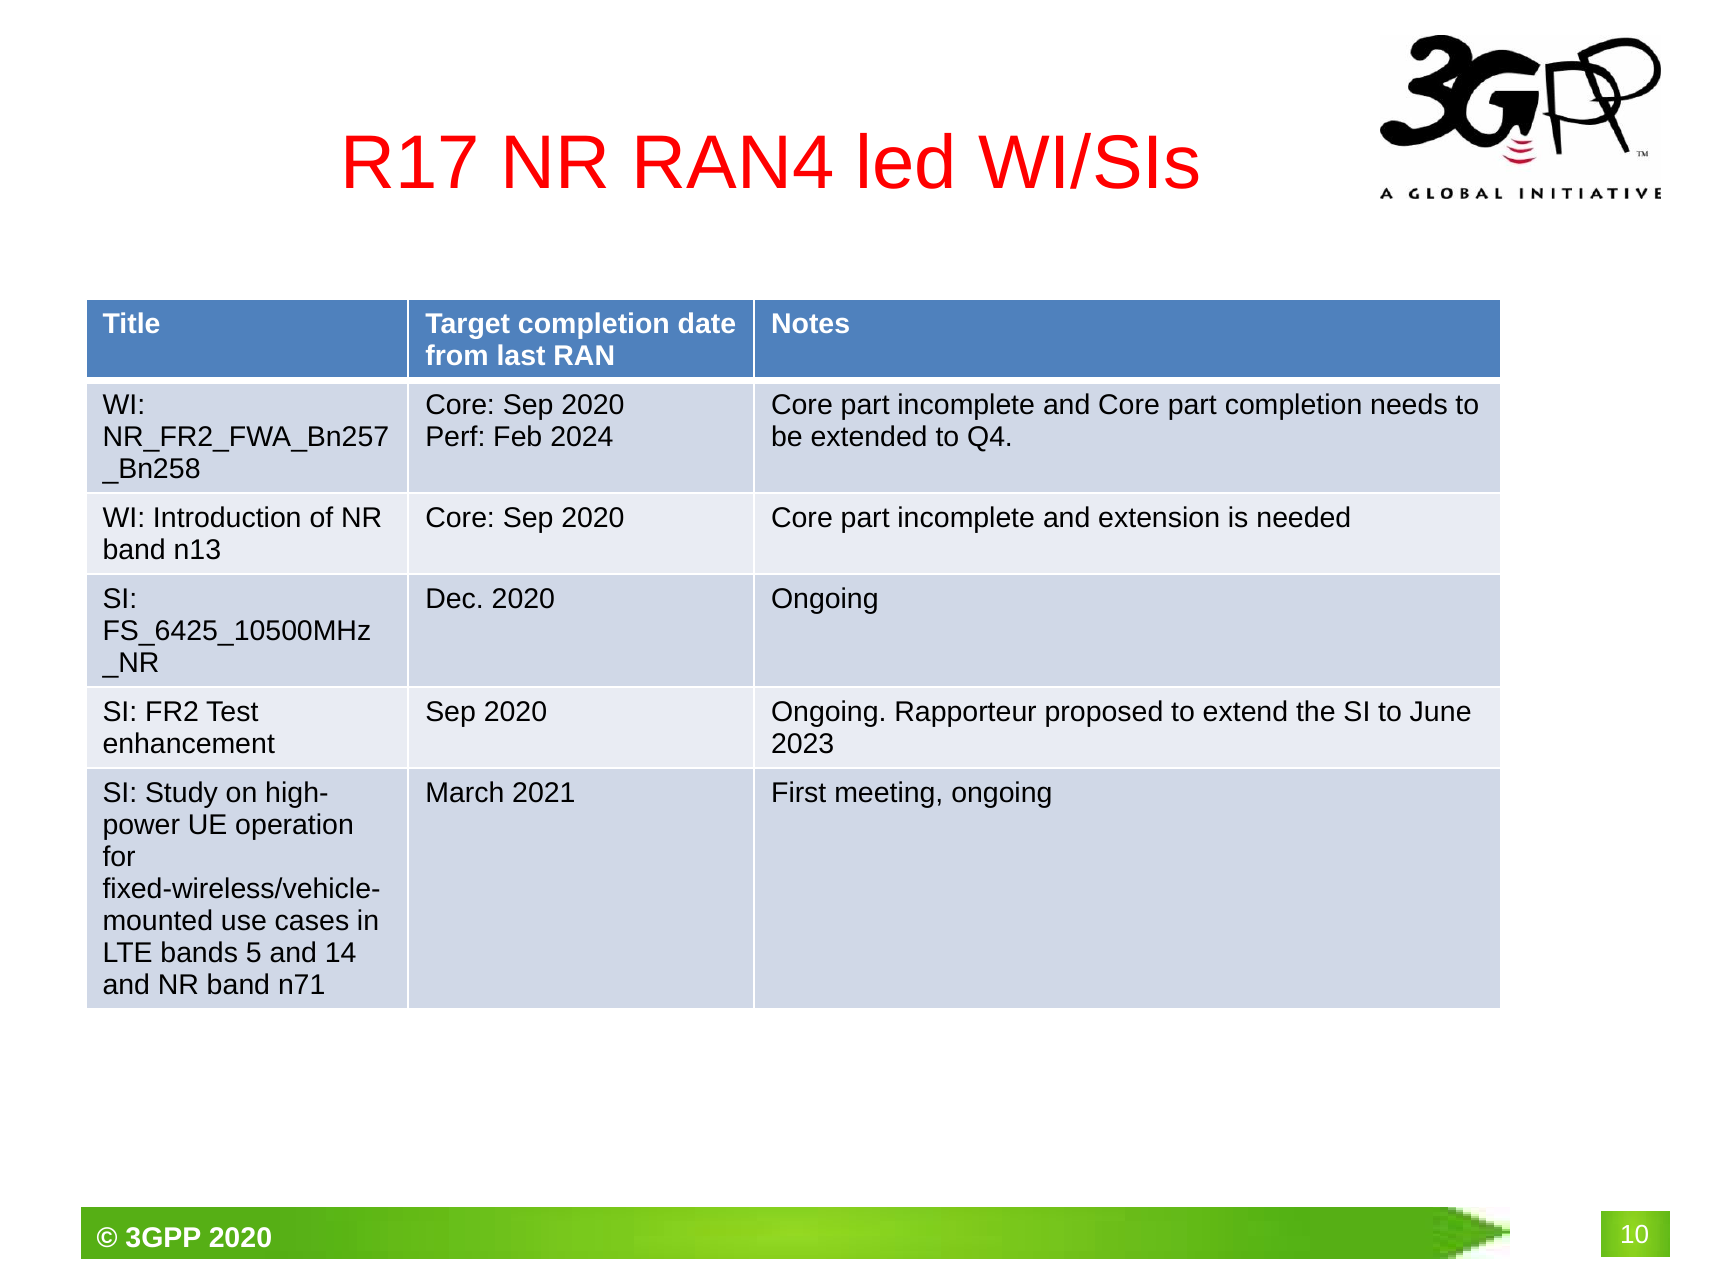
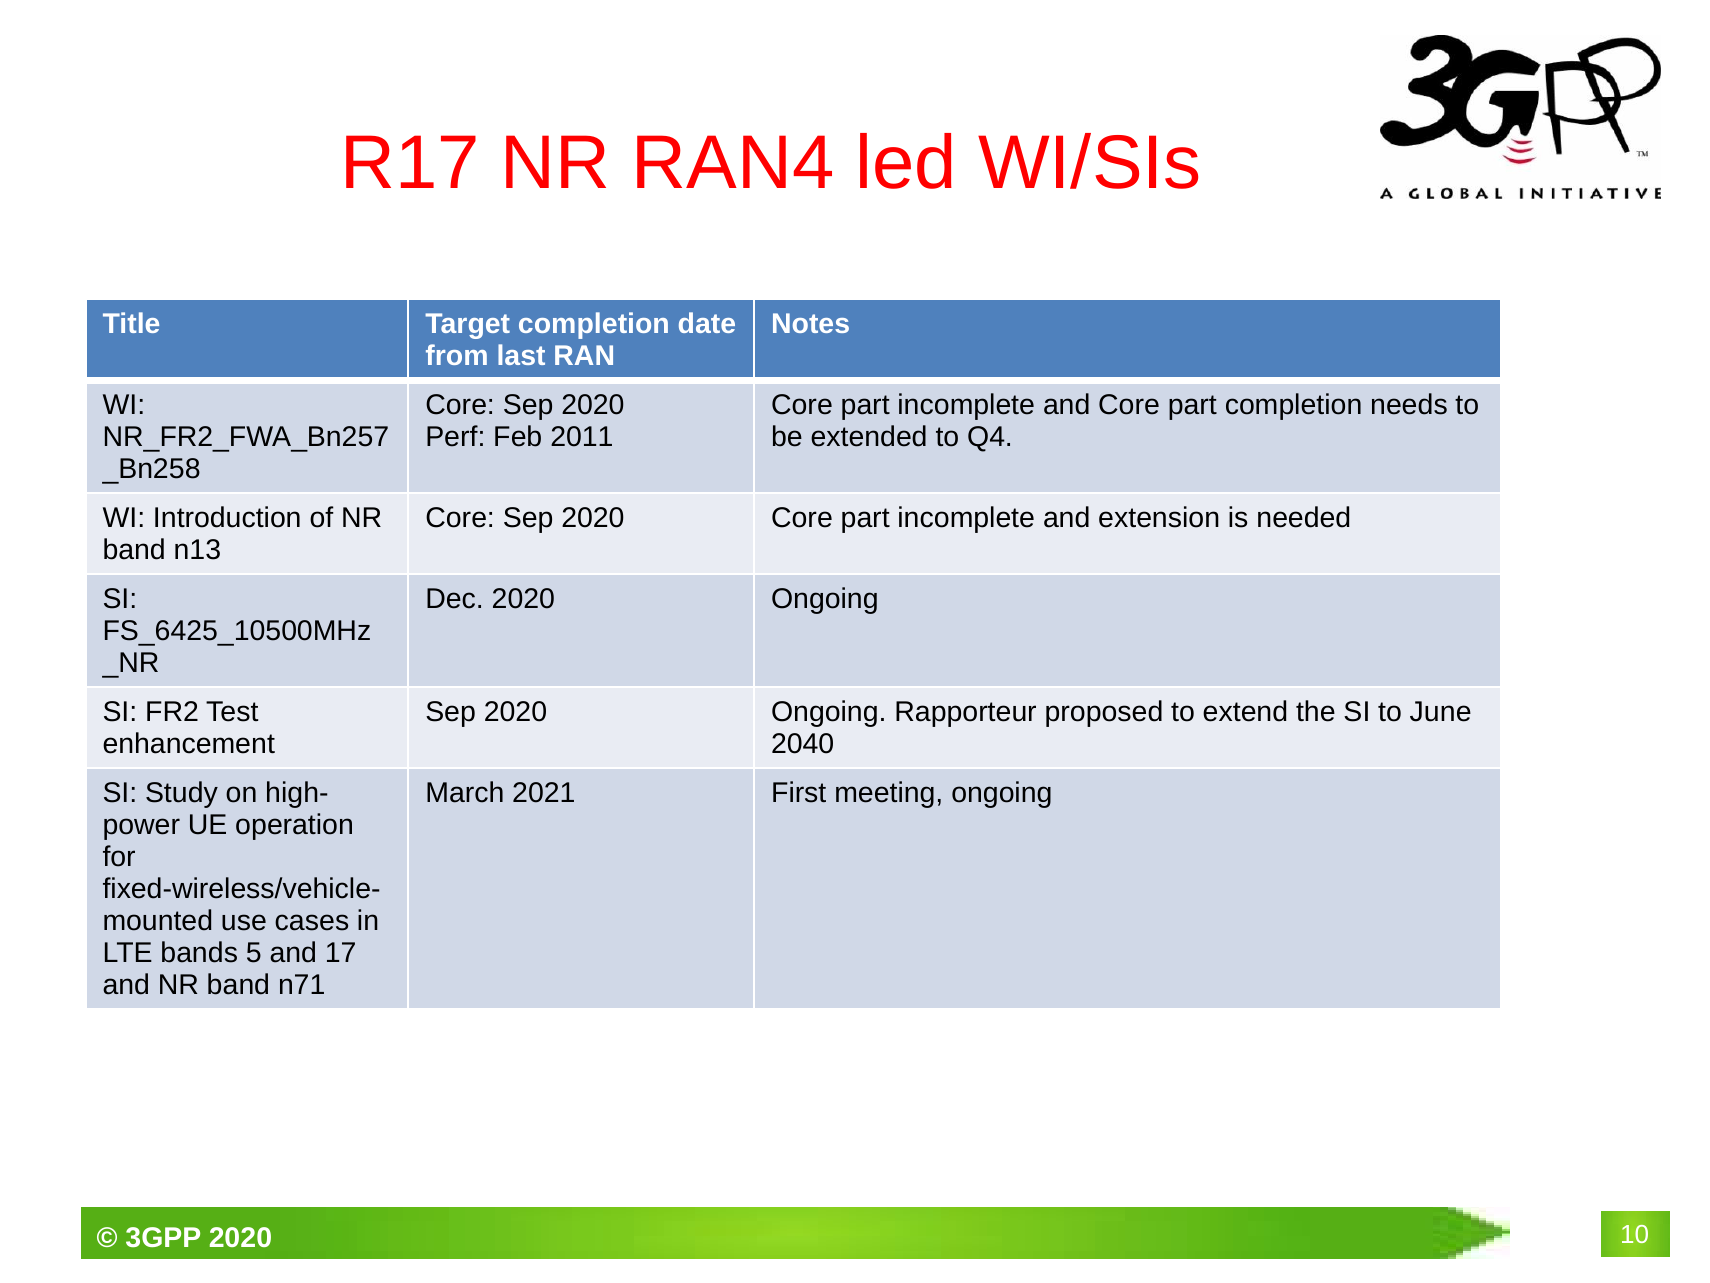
2024: 2024 -> 2011
2023: 2023 -> 2040
14: 14 -> 17
